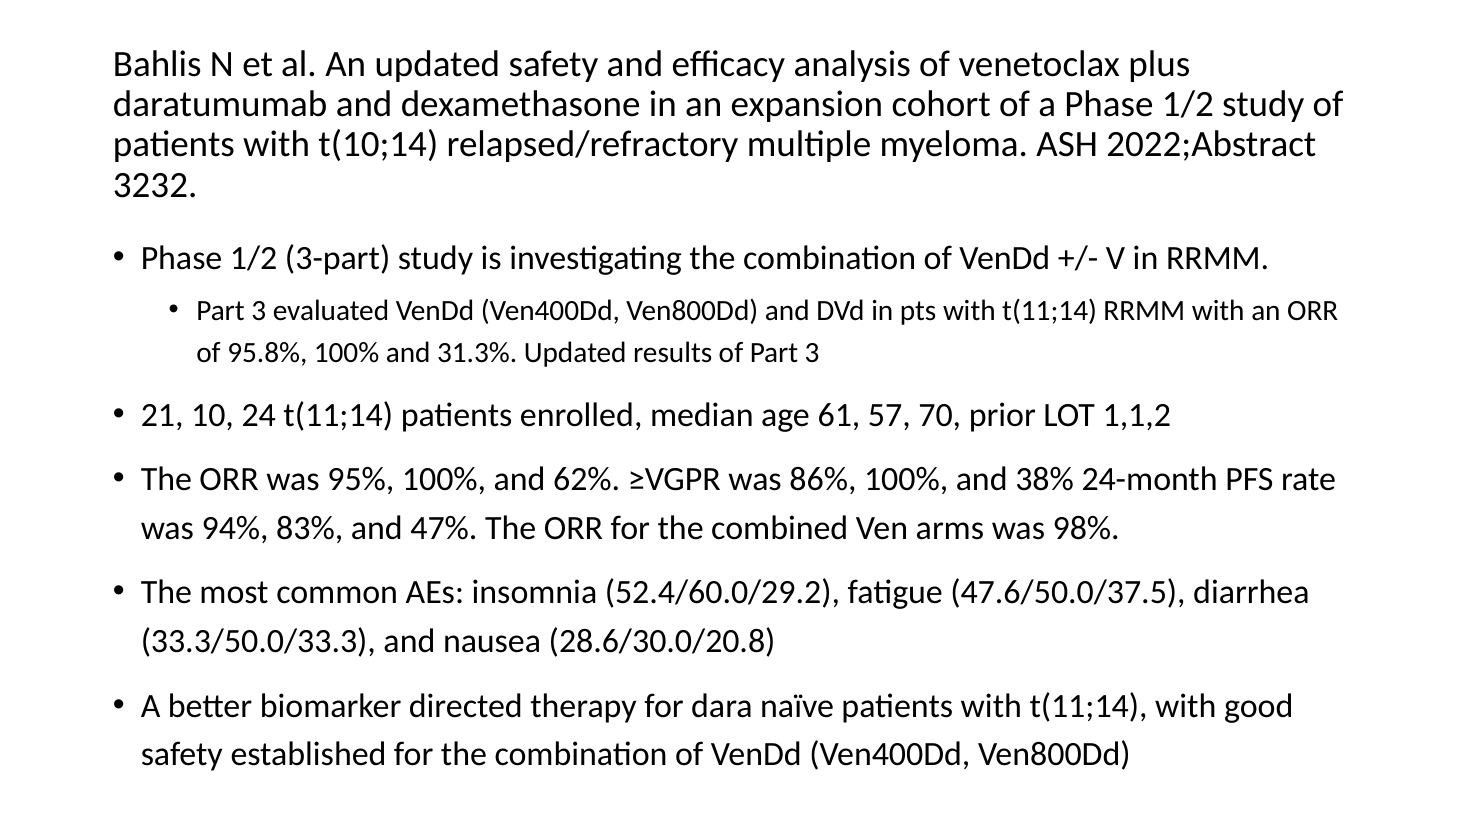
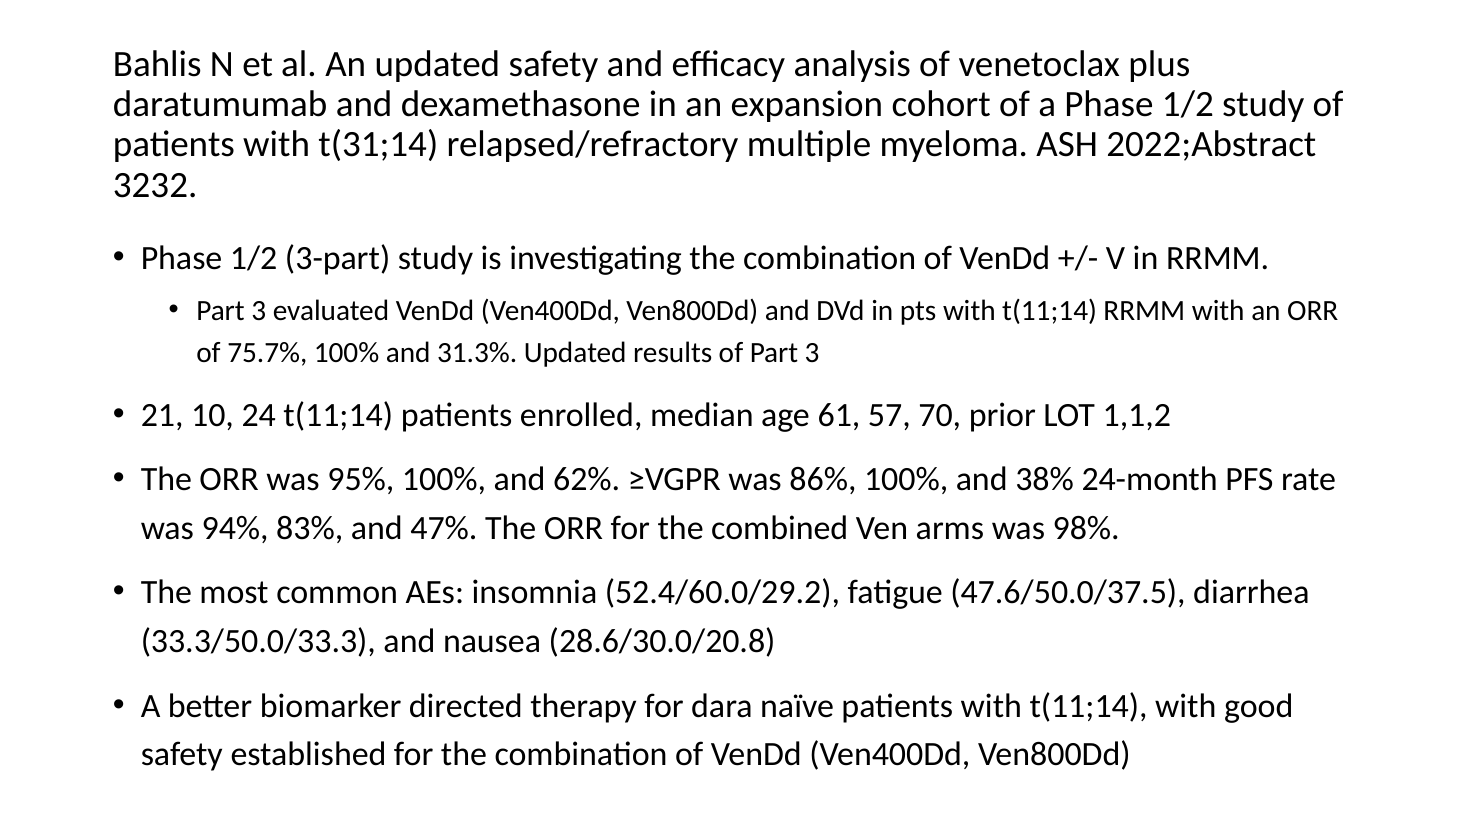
t(10;14: t(10;14 -> t(31;14
95.8%: 95.8% -> 75.7%
